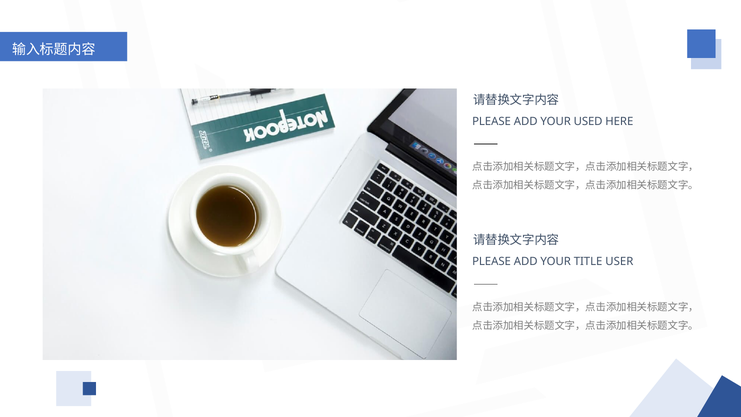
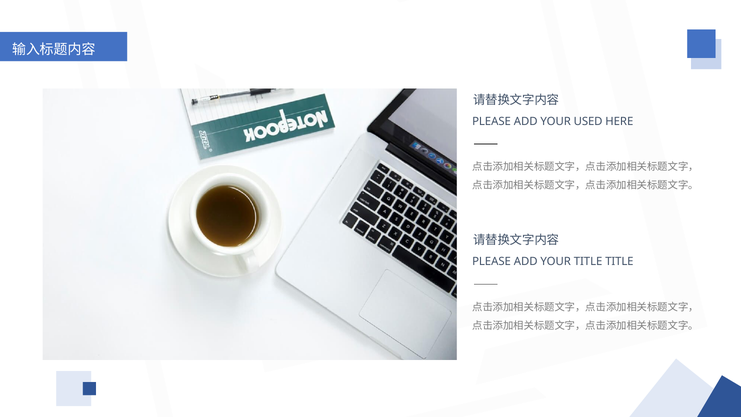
TITLE USER: USER -> TITLE
